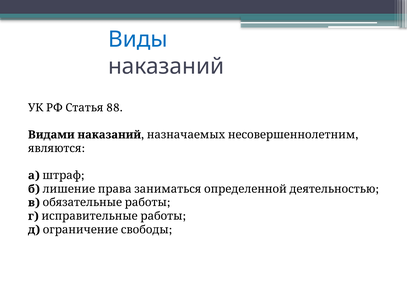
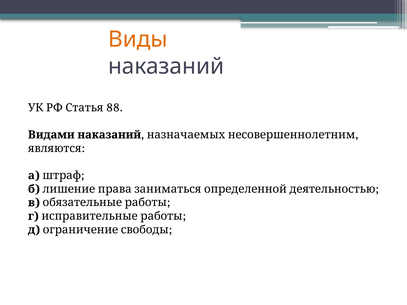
Виды colour: blue -> orange
